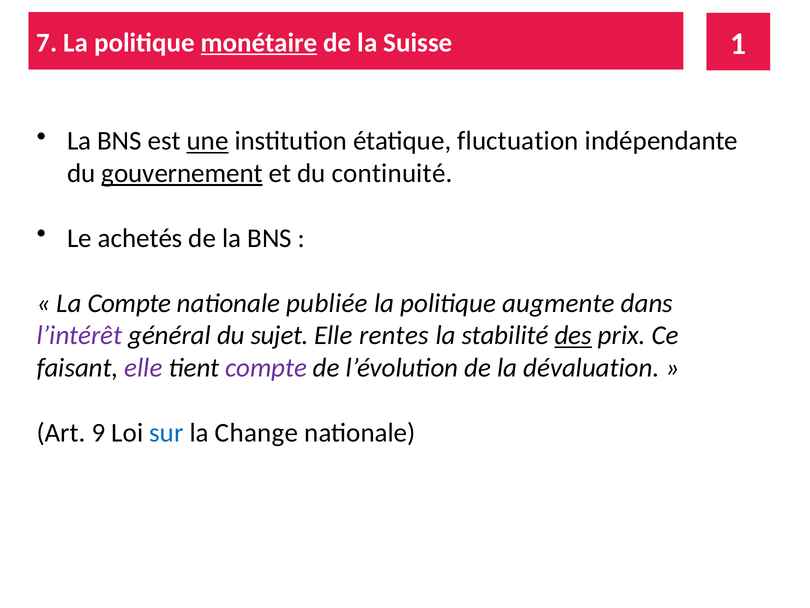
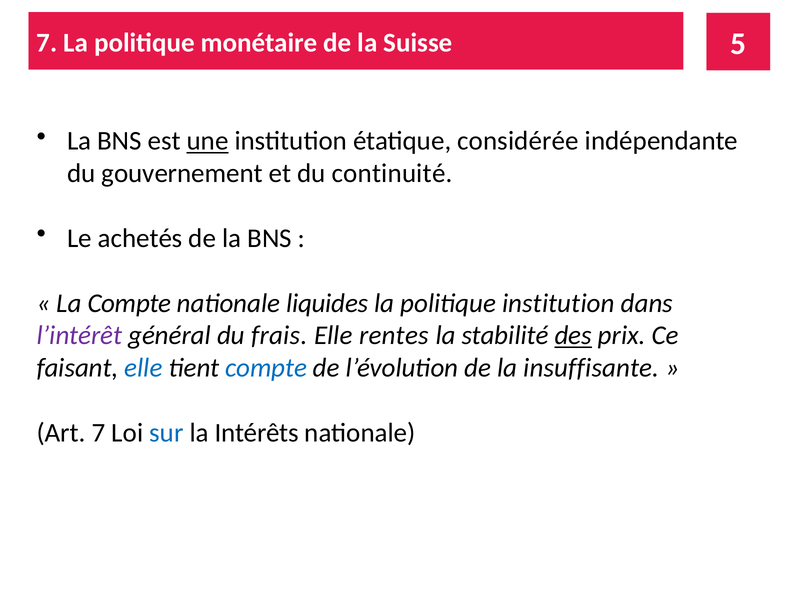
monétaire underline: present -> none
1: 1 -> 5
fluctuation: fluctuation -> considérée
gouvernement underline: present -> none
publiée: publiée -> liquides
politique augmente: augmente -> institution
sujet: sujet -> frais
elle at (143, 368) colour: purple -> blue
compte at (266, 368) colour: purple -> blue
dévaluation: dévaluation -> insuffisante
Art 9: 9 -> 7
Change: Change -> Intérêts
